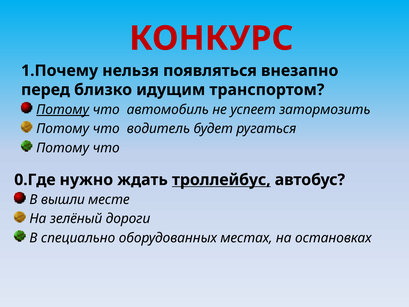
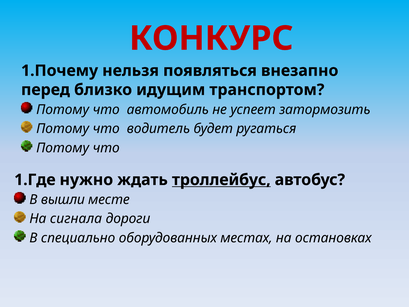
Потому at (63, 110) underline: present -> none
0.Где: 0.Где -> 1.Где
зелёный: зелёный -> сигнала
